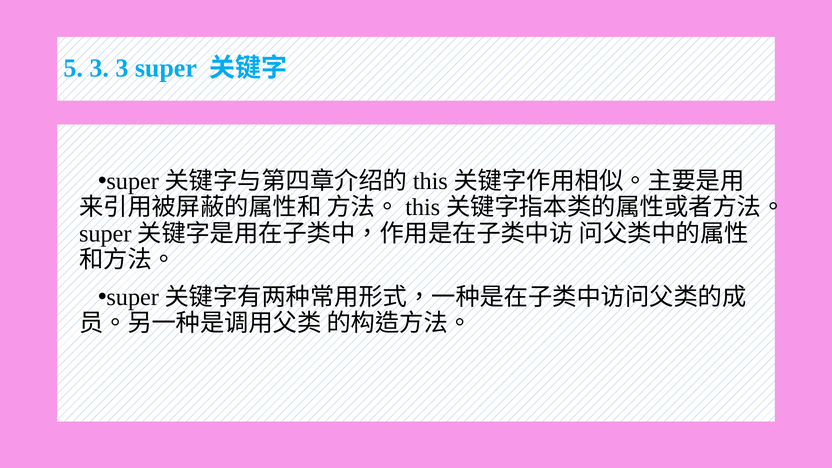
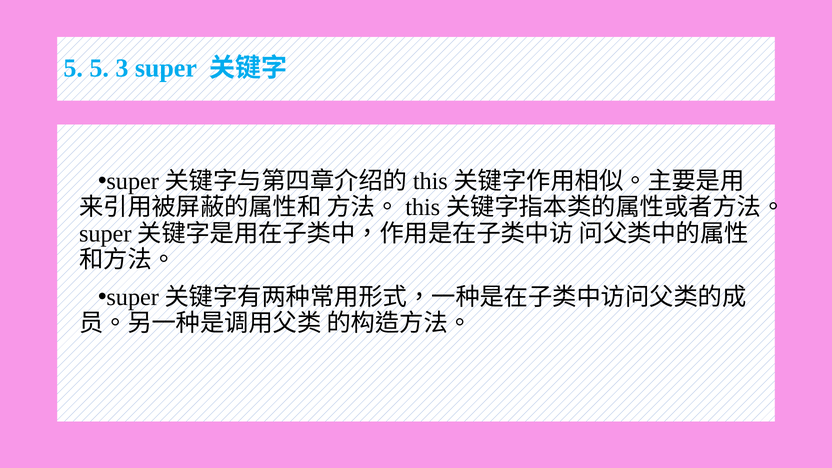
5 3: 3 -> 5
